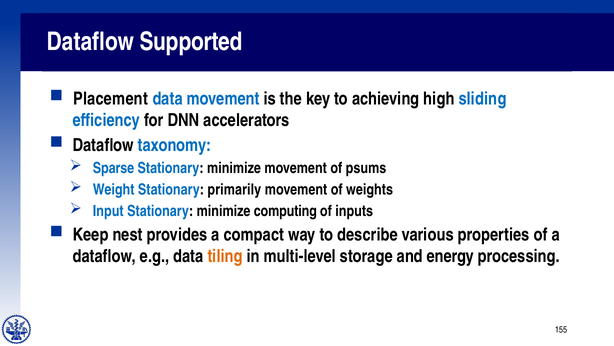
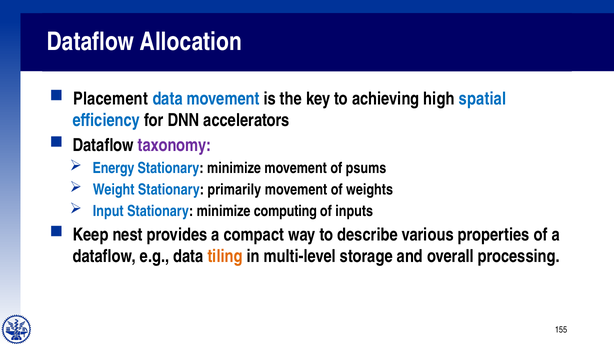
Supported: Supported -> Allocation
sliding: sliding -> spatial
taxonomy colour: blue -> purple
Sparse: Sparse -> Energy
energy: energy -> overall
